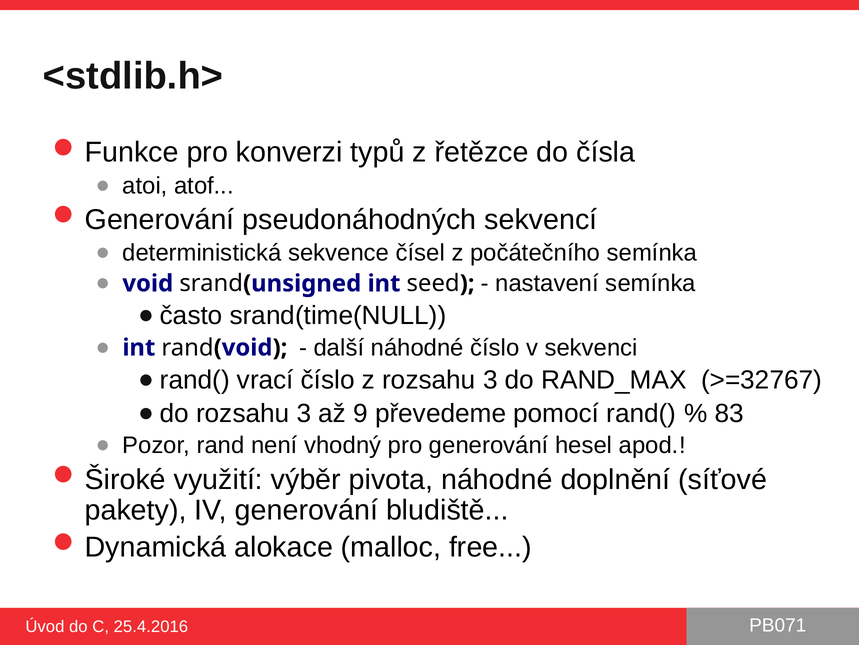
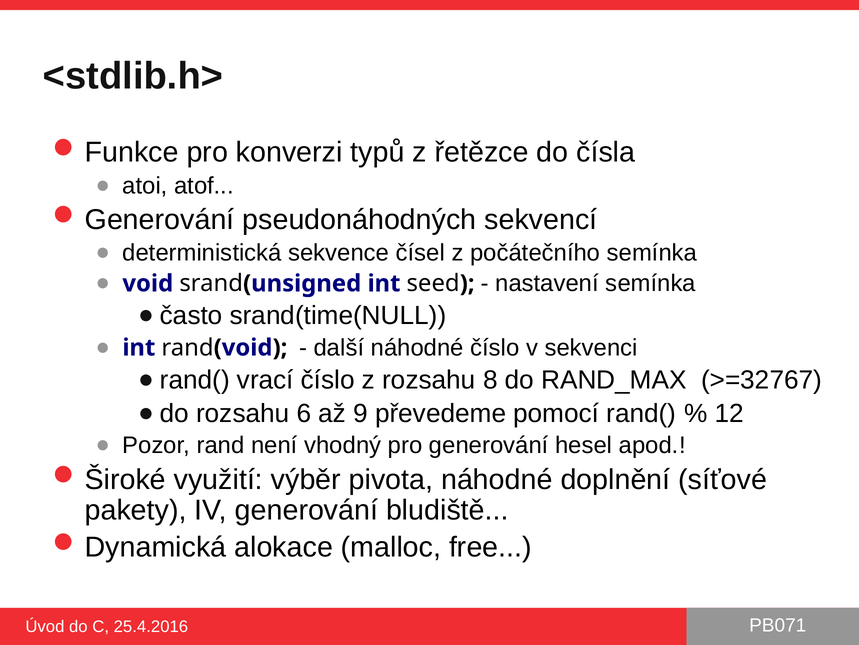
z rozsahu 3: 3 -> 8
3 at (304, 413): 3 -> 6
83: 83 -> 12
